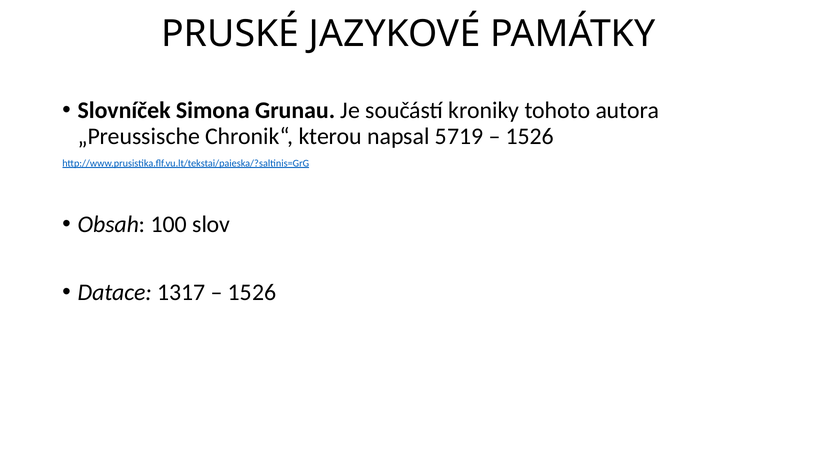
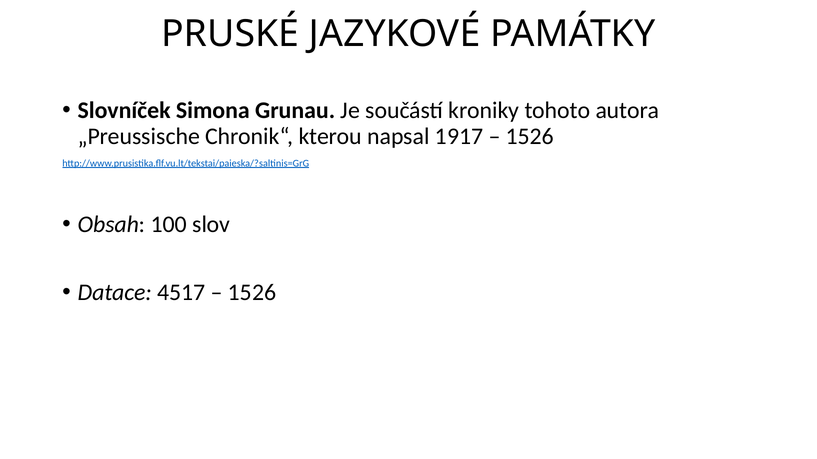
5719: 5719 -> 1917
1317: 1317 -> 4517
